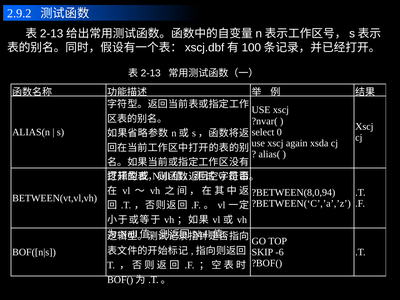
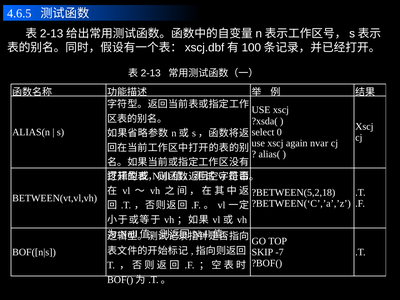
2.9.2: 2.9.2 -> 4.6.5
?nvar(: ?nvar( -> ?xsda(
xsda: xsda -> nvar
?BETWEEN(8,0,94: ?BETWEEN(8,0,94 -> ?BETWEEN(5,2,18
-6: -6 -> -7
